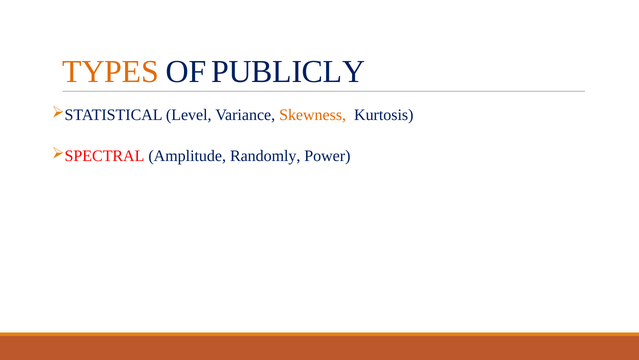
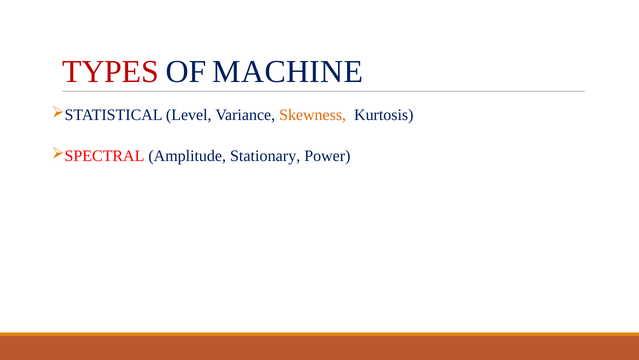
TYPES colour: orange -> red
PUBLICLY: PUBLICLY -> MACHINE
Randomly: Randomly -> Stationary
